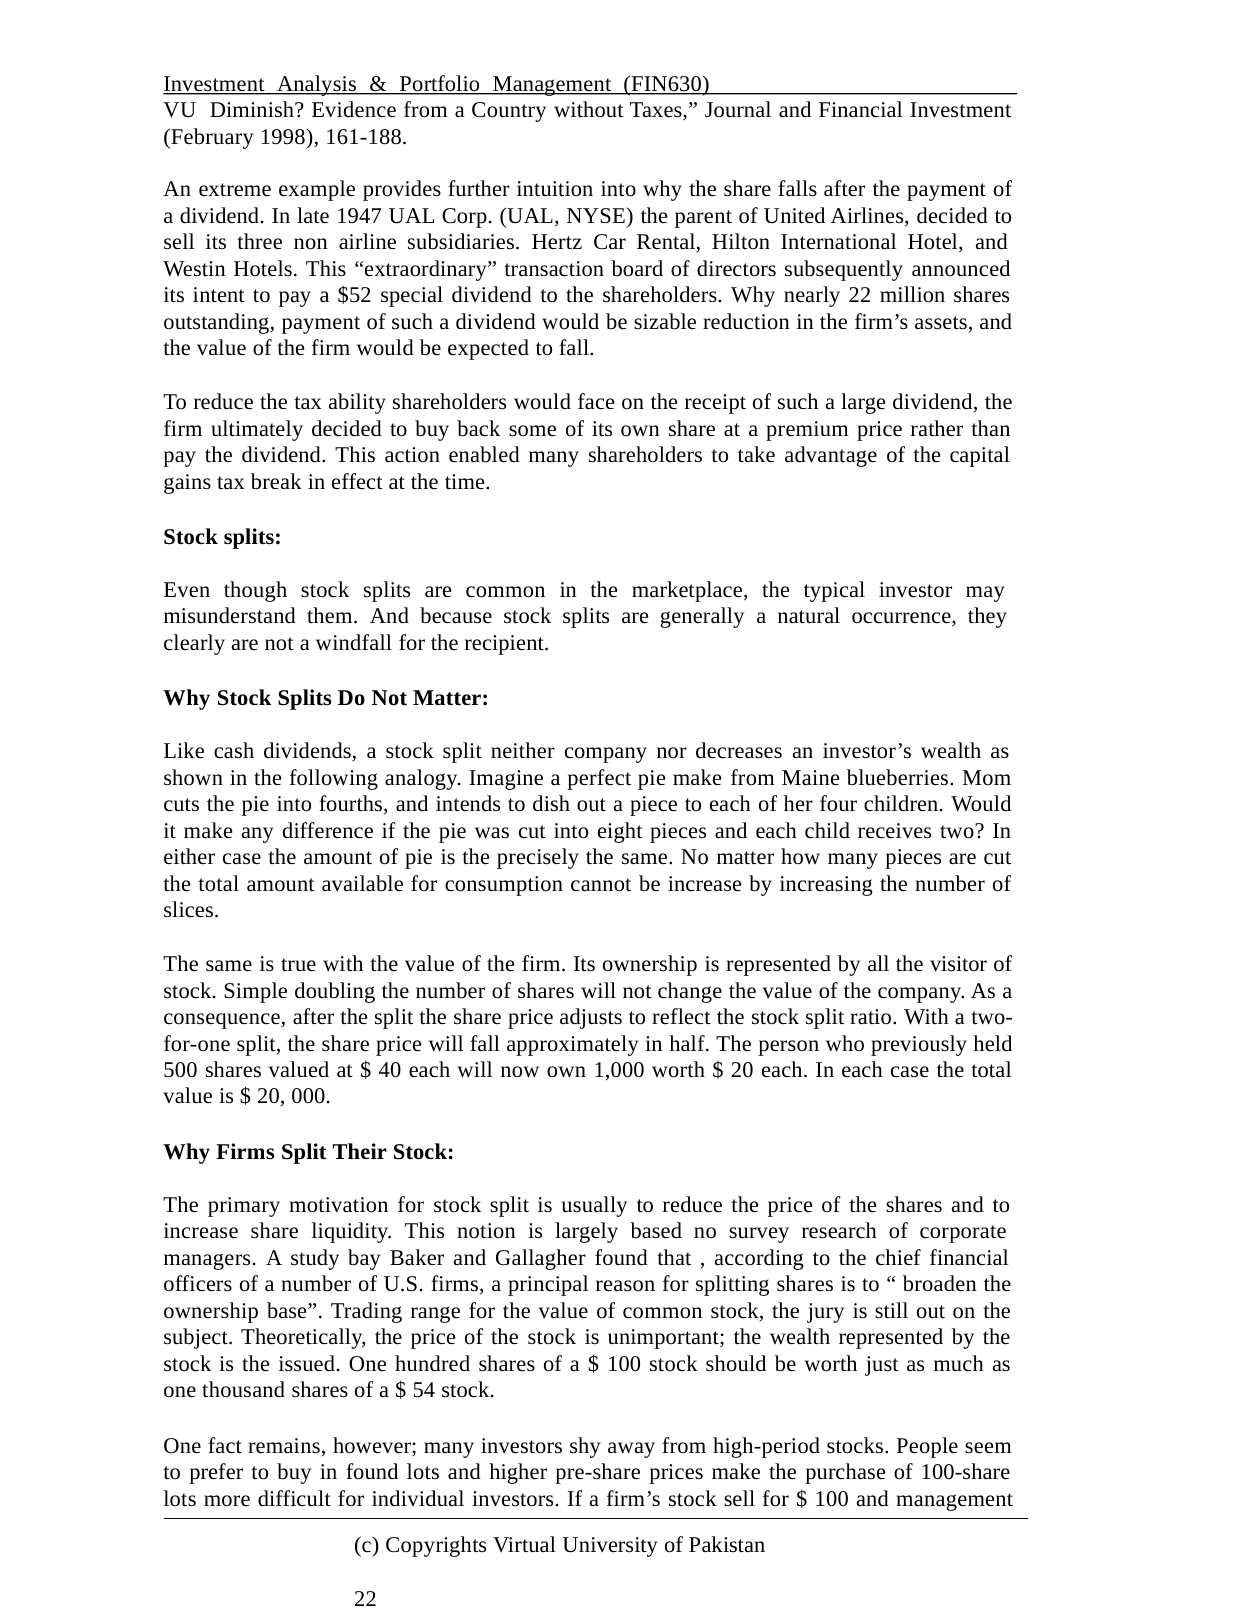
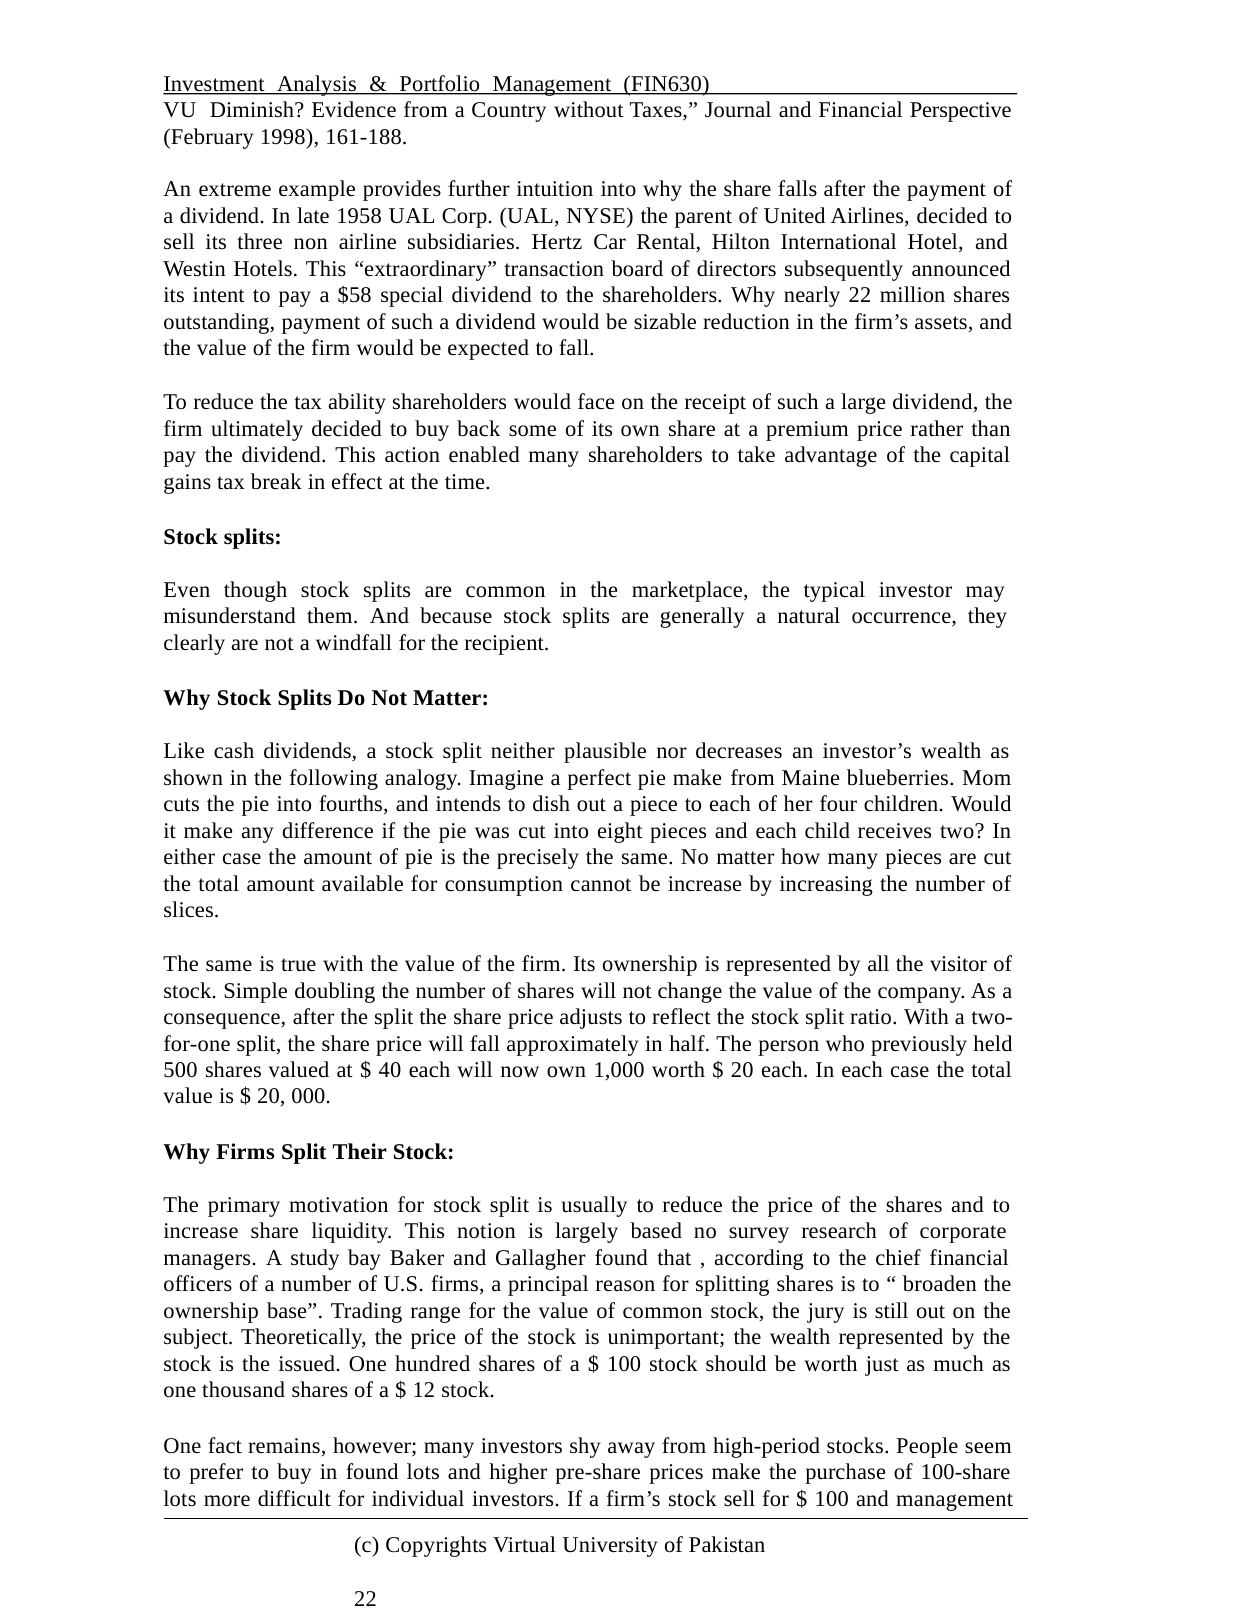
Financial Investment: Investment -> Perspective
1947: 1947 -> 1958
$52: $52 -> $58
neither company: company -> plausible
54: 54 -> 12
